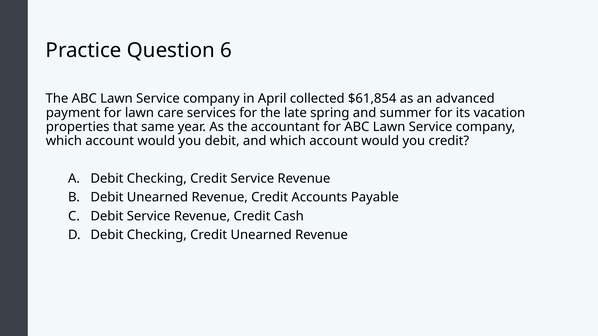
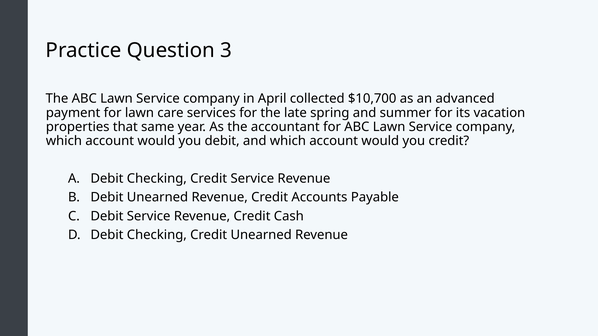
6: 6 -> 3
$61,854: $61,854 -> $10,700
